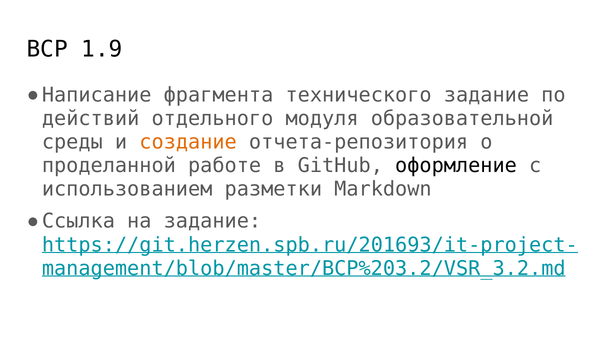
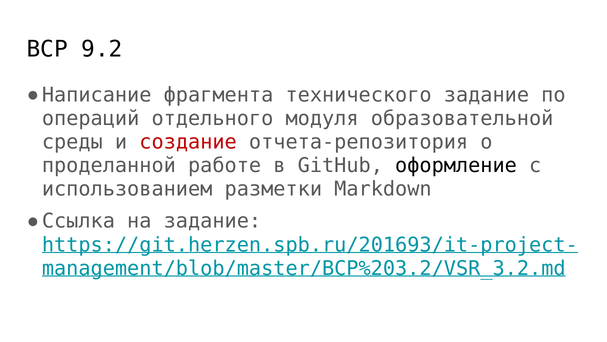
1.9: 1.9 -> 9.2
действий: действий -> операций
создание colour: orange -> red
